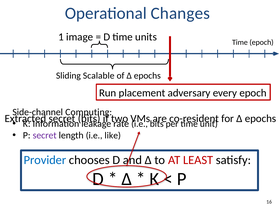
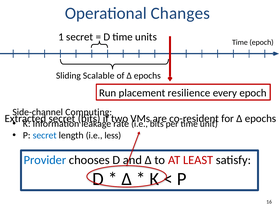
1 image: image -> secret
adversary: adversary -> resilience
secret at (45, 136) colour: purple -> blue
like: like -> less
